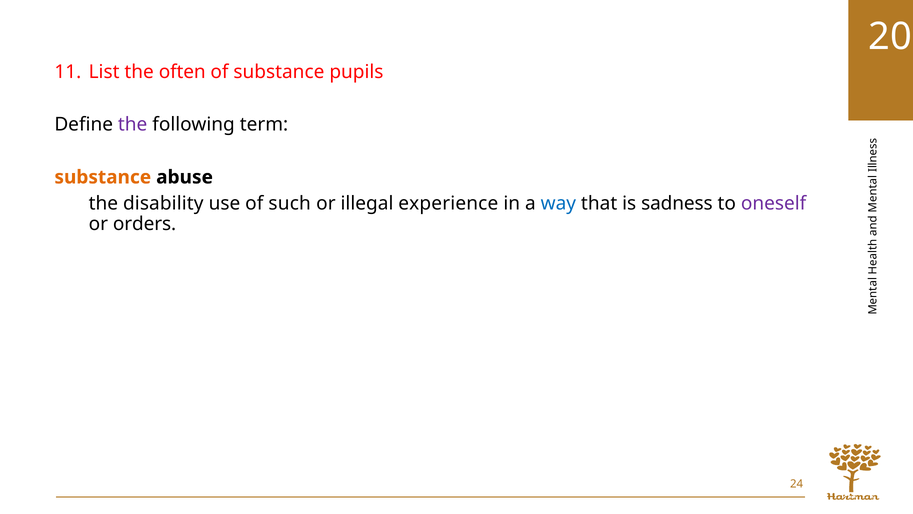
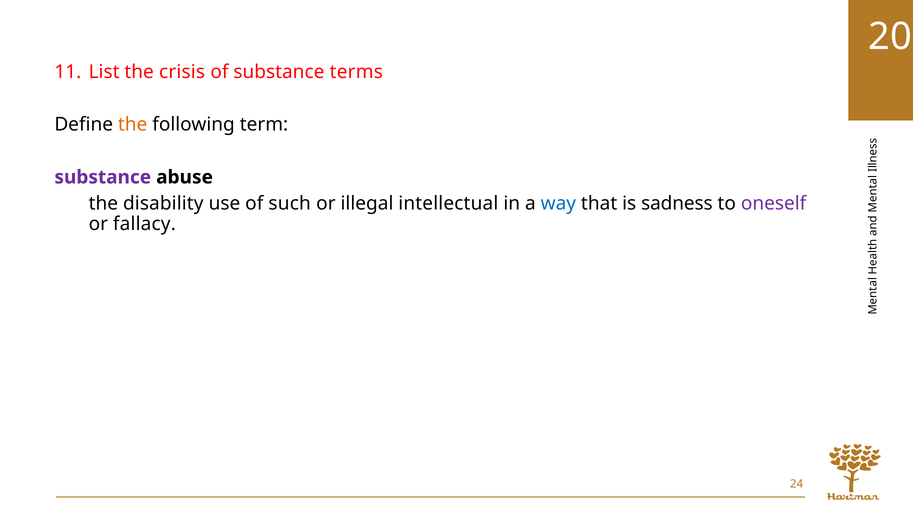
often: often -> crisis
pupils: pupils -> terms
the at (133, 125) colour: purple -> orange
substance at (103, 177) colour: orange -> purple
experience: experience -> intellectual
orders: orders -> fallacy
